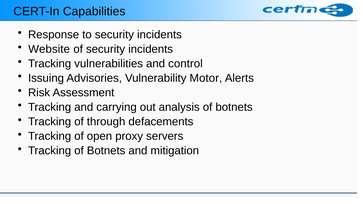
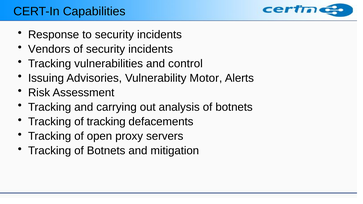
Website: Website -> Vendors
of through: through -> tracking
